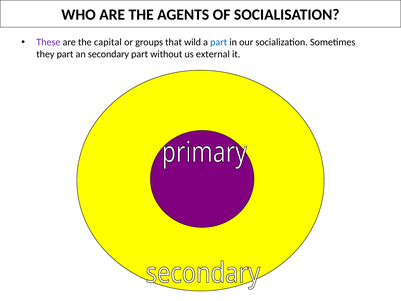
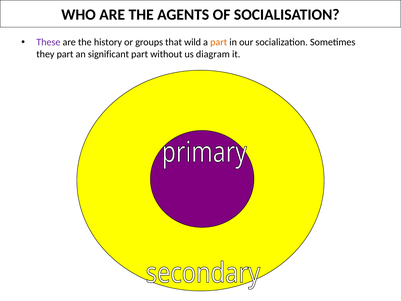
capital: capital -> history
part at (219, 42) colour: blue -> orange
secondary: secondary -> significant
external: external -> diagram
